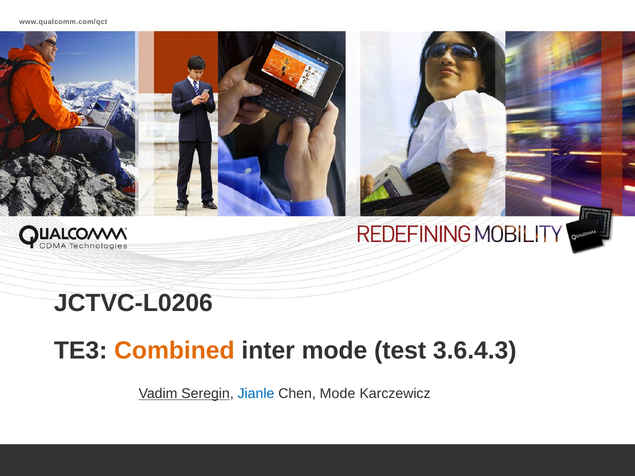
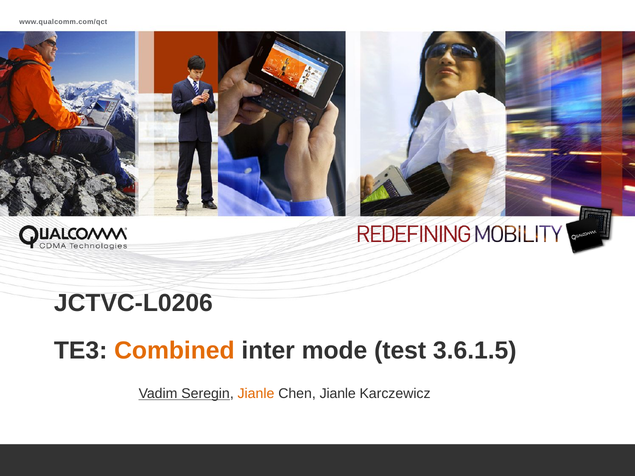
3.6.4.3: 3.6.4.3 -> 3.6.1.5
Jianle at (256, 394) colour: blue -> orange
Chen Mode: Mode -> Jianle
